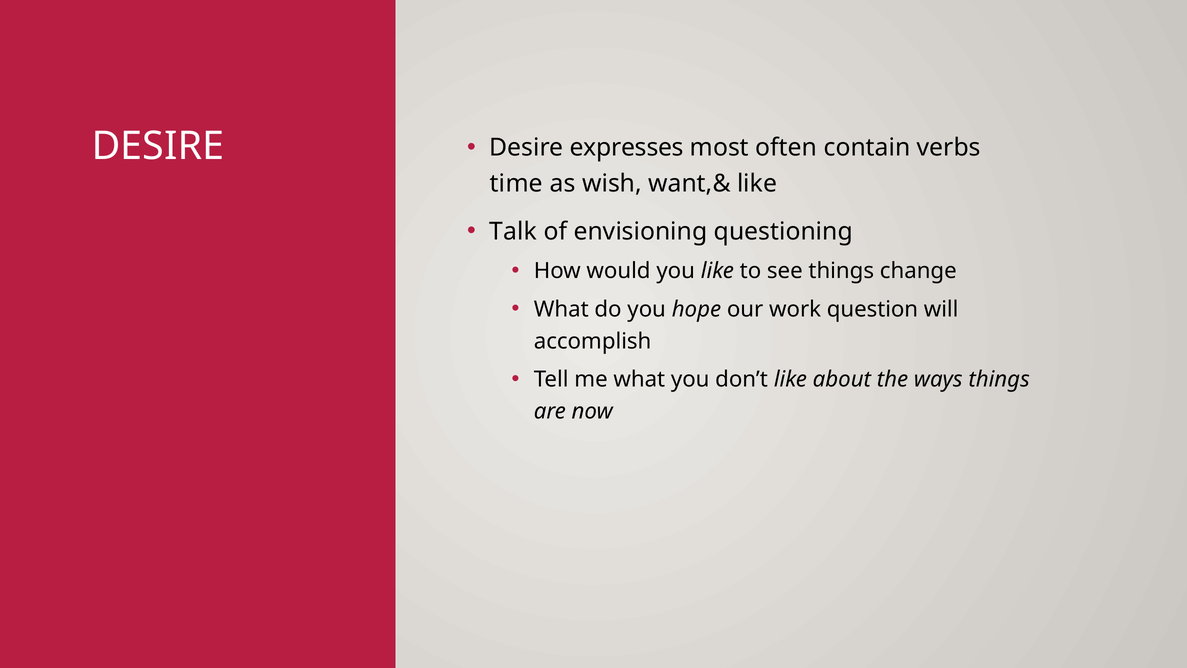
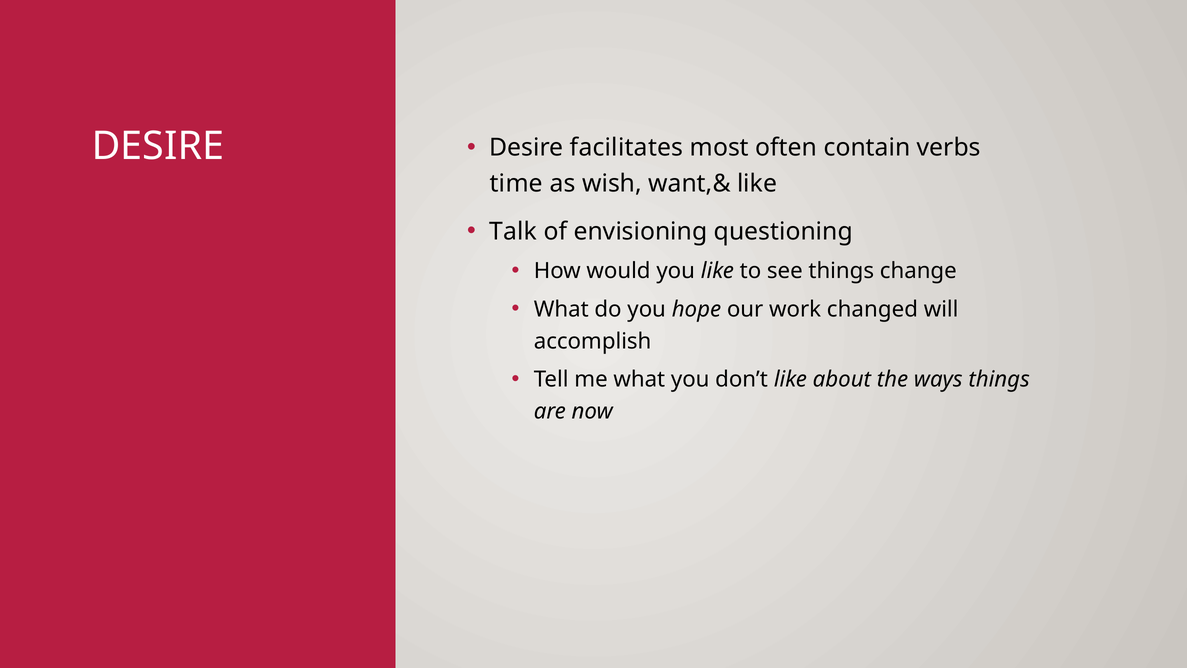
expresses: expresses -> facilitates
question: question -> changed
